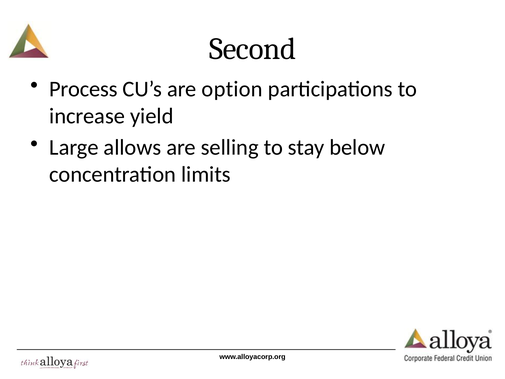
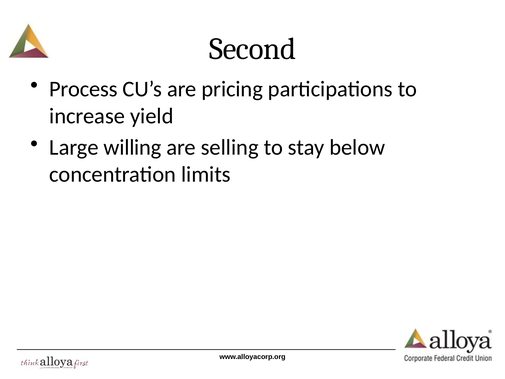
option: option -> pricing
allows: allows -> willing
